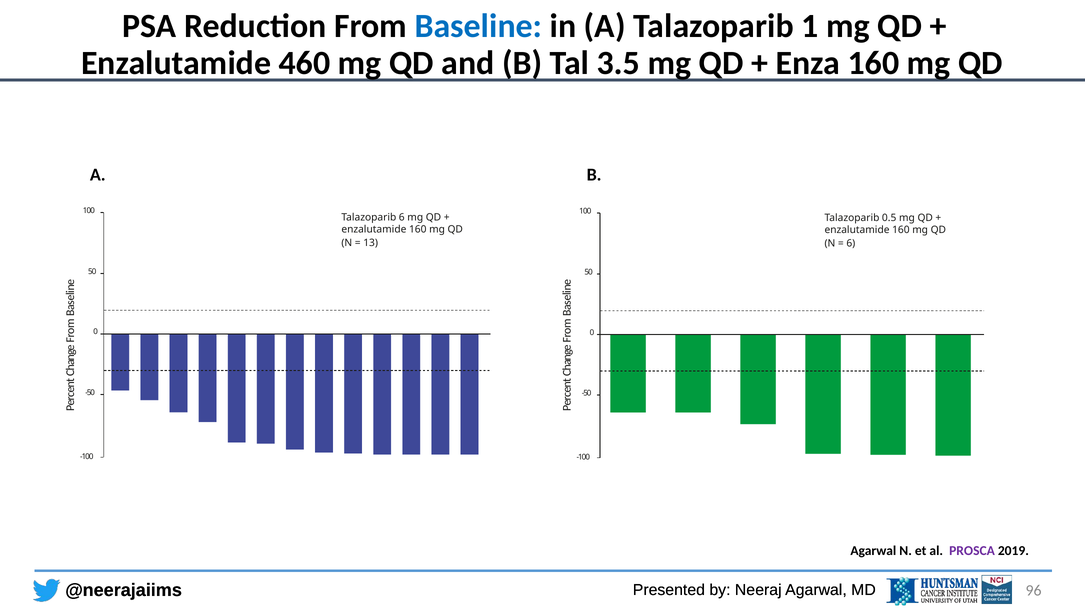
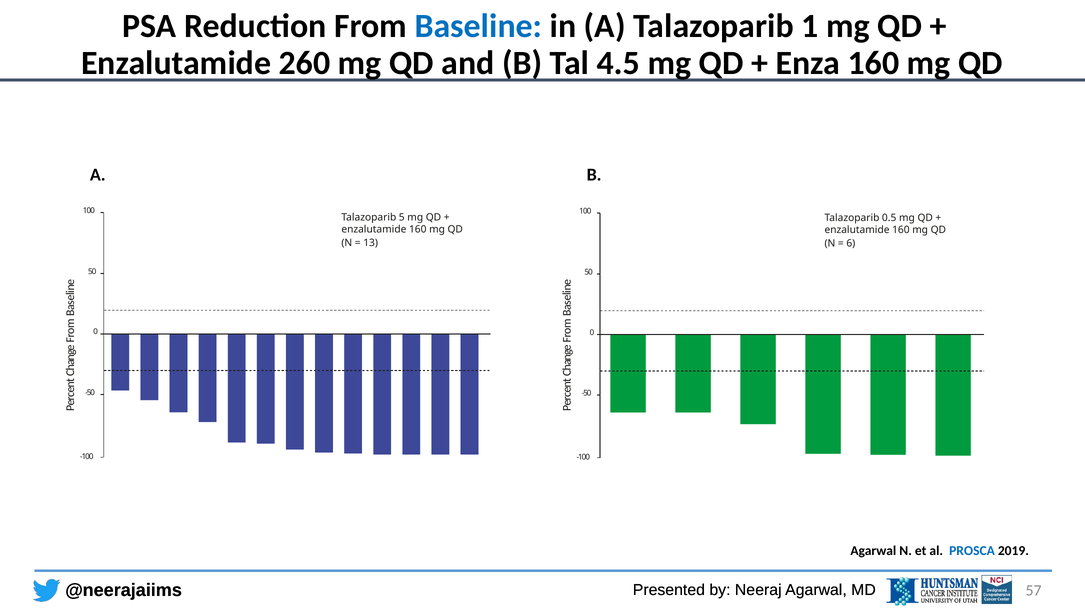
460: 460 -> 260
3.5: 3.5 -> 4.5
Talazoparib 6: 6 -> 5
PROSCA colour: purple -> blue
96: 96 -> 57
